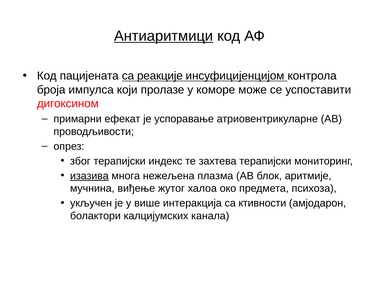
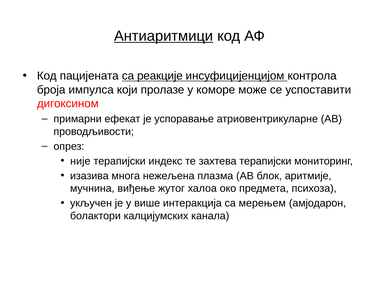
због: због -> није
изазива underline: present -> none
ктивности: ктивности -> мерењем
